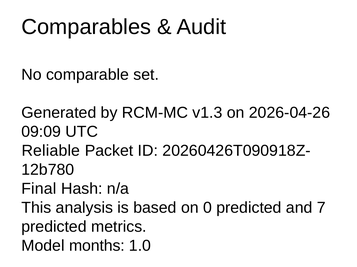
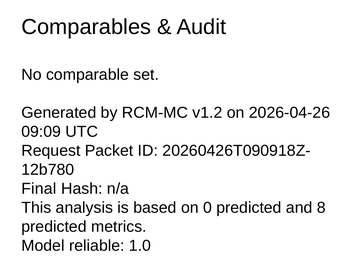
v1.3: v1.3 -> v1.2
Reliable: Reliable -> Request
7: 7 -> 8
months: months -> reliable
